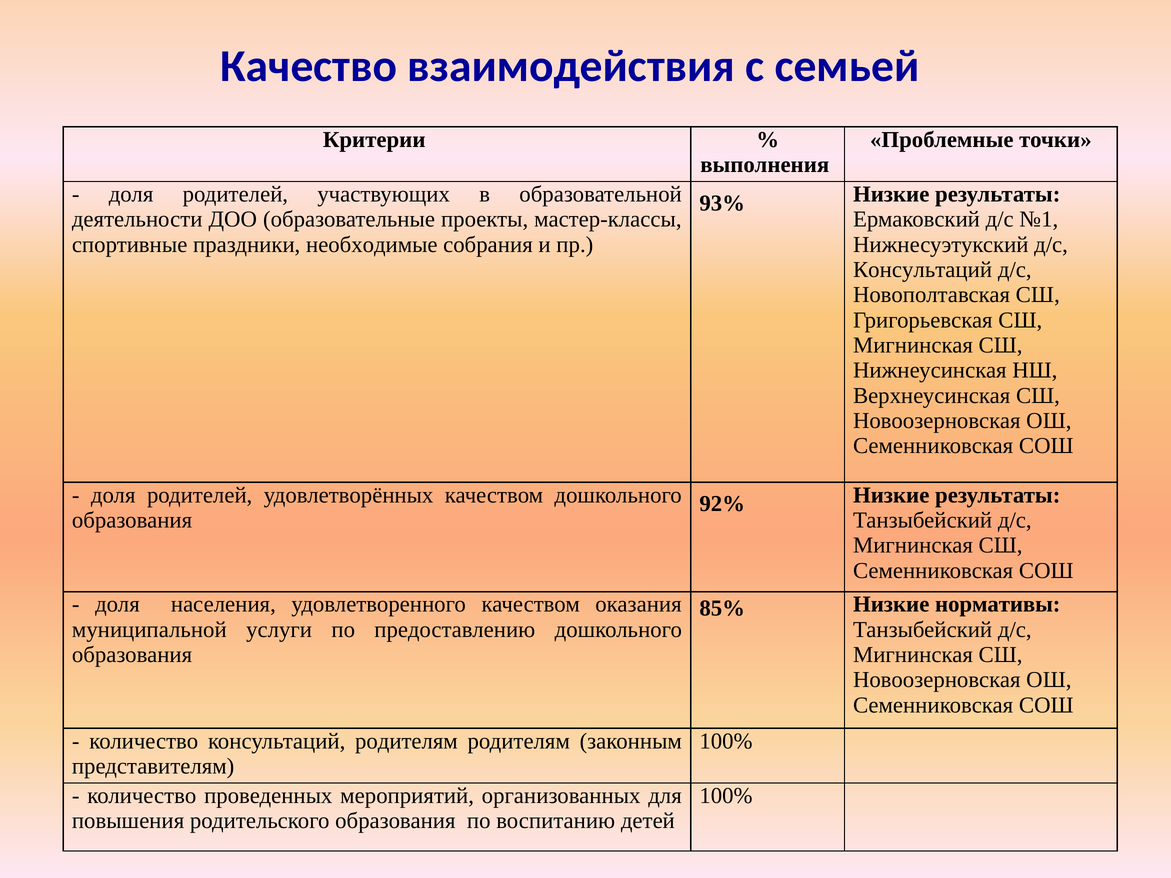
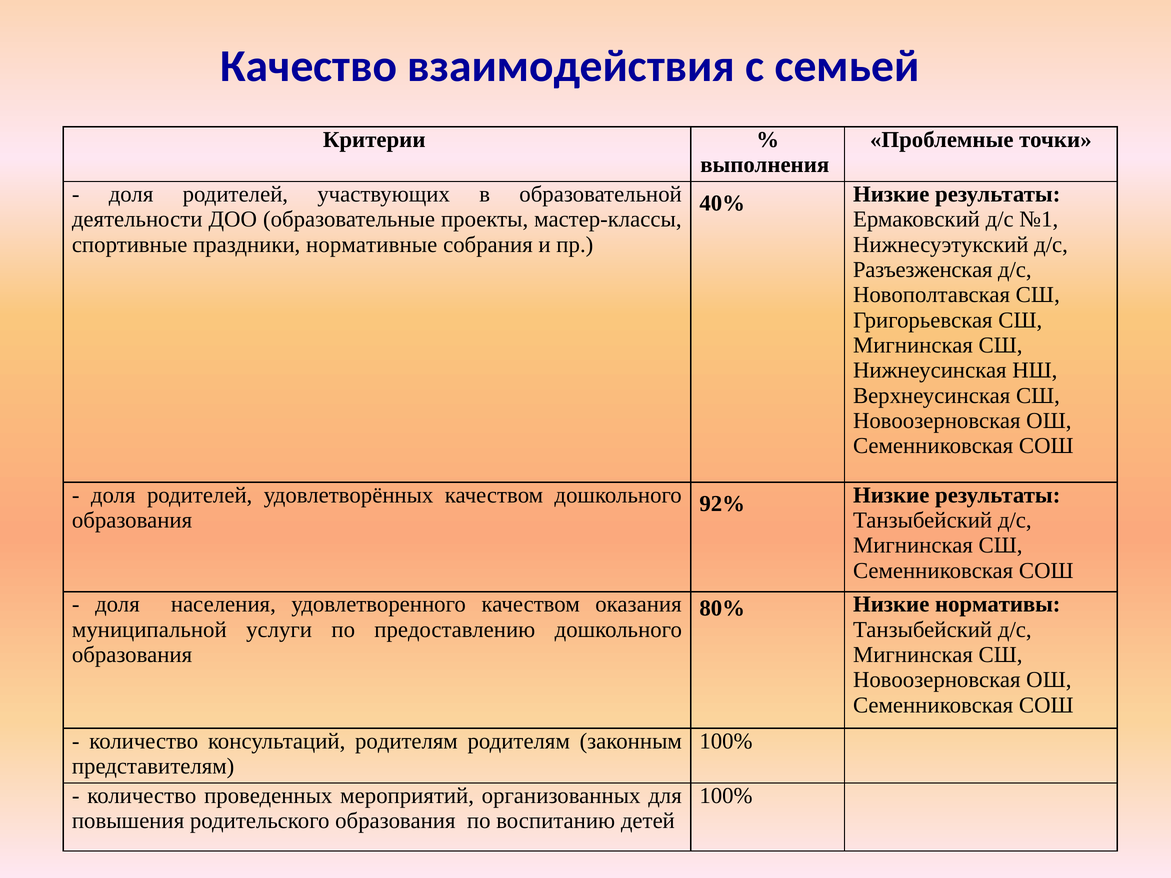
93%: 93% -> 40%
необходимые: необходимые -> нормативные
Консультаций at (923, 270): Консультаций -> Разъезженская
85%: 85% -> 80%
